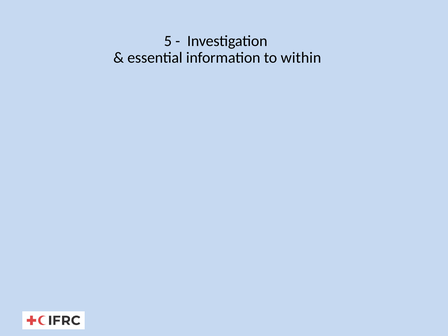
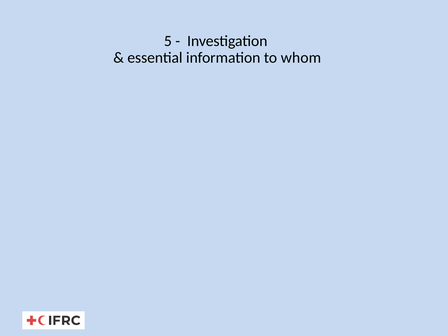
within: within -> whom
